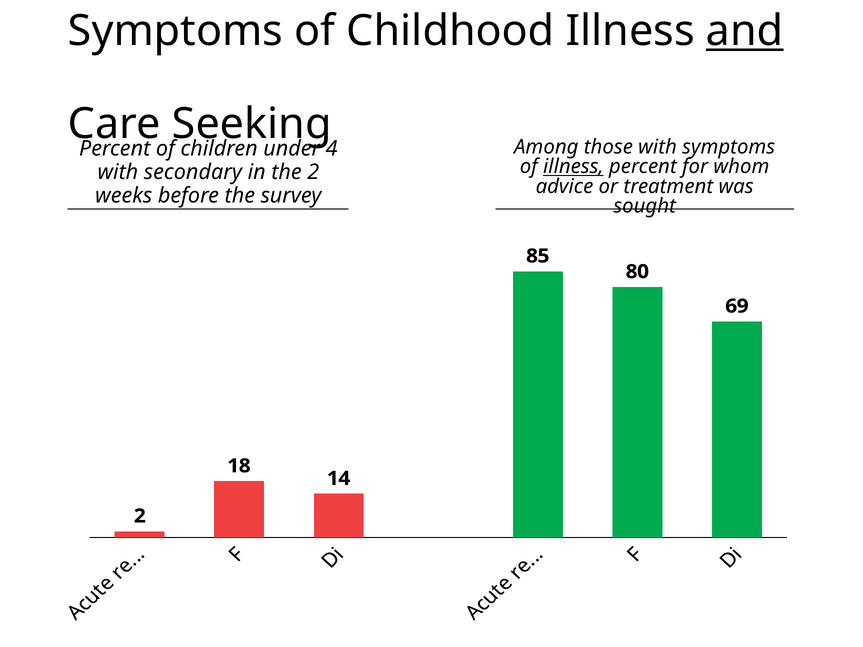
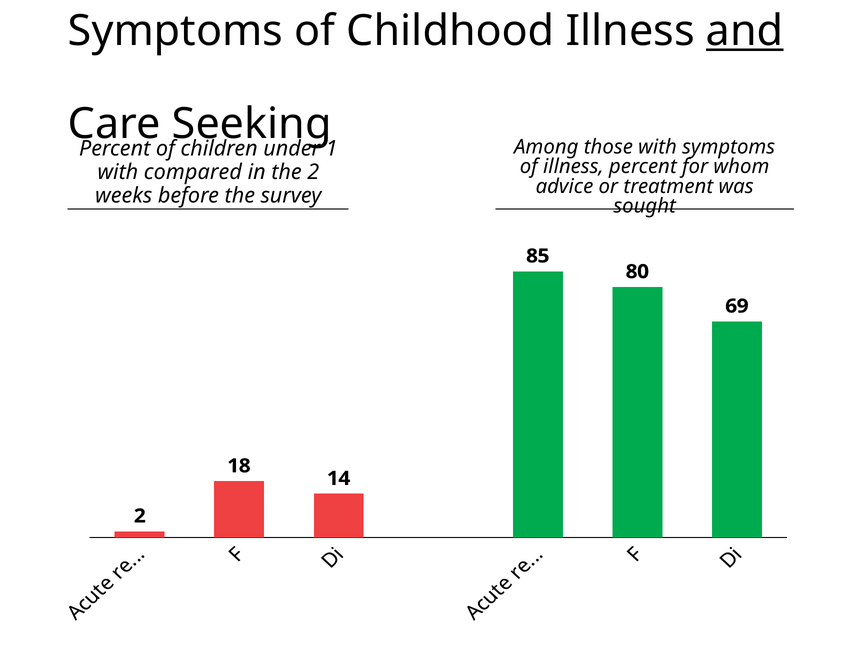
4: 4 -> 1
illness at (573, 167) underline: present -> none
secondary: secondary -> compared
